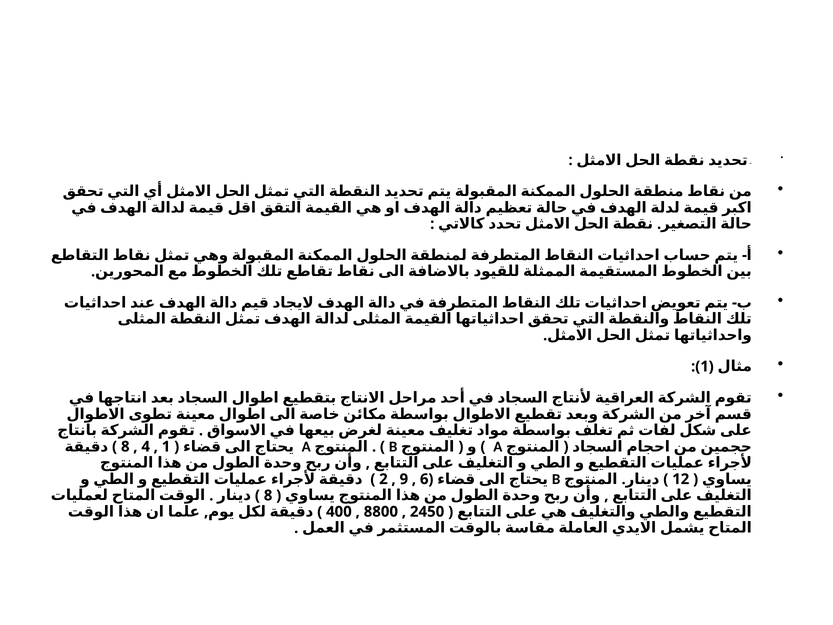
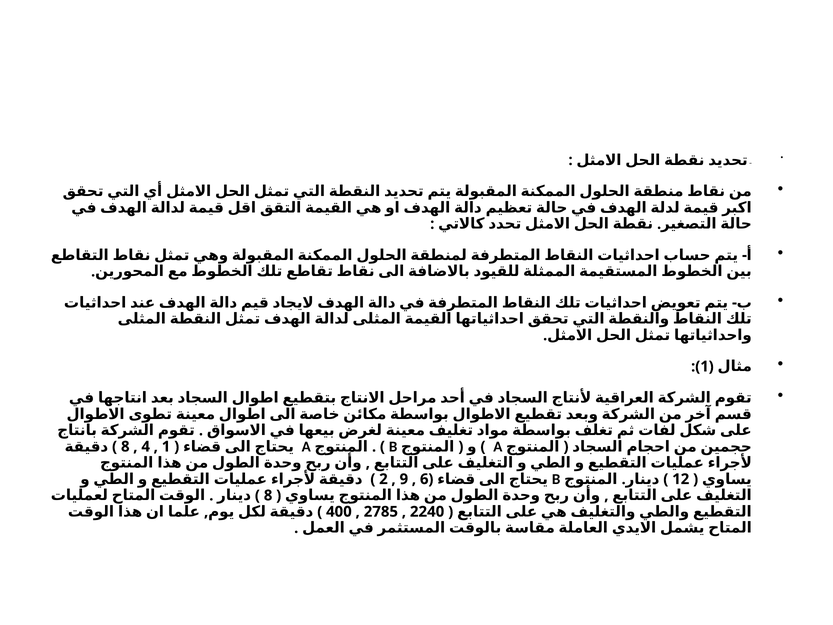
8800: 8800 -> 2785
2450: 2450 -> 2240
